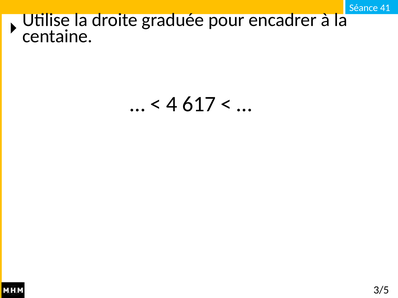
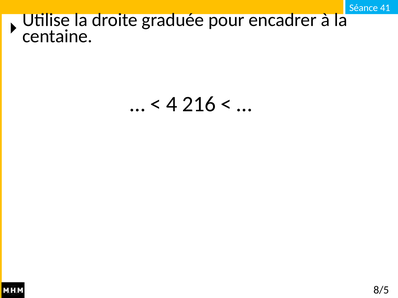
617: 617 -> 216
3/5: 3/5 -> 8/5
